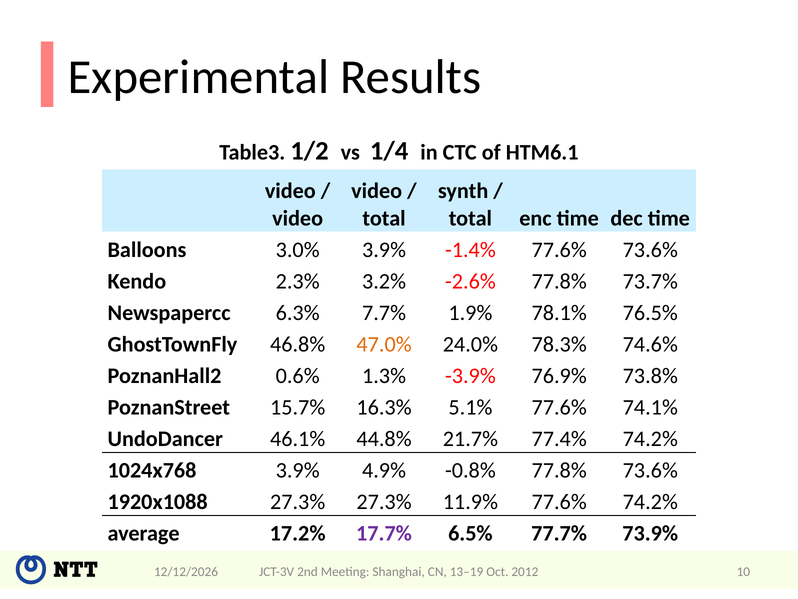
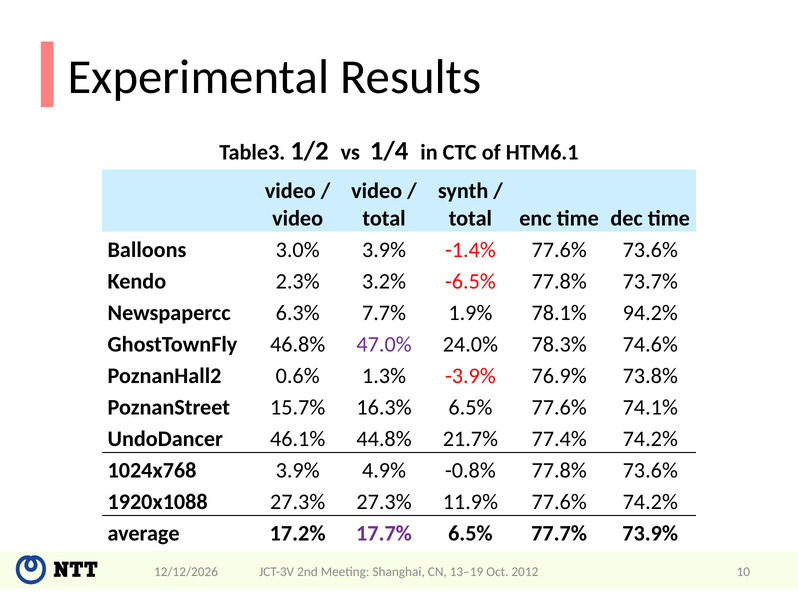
-2.6%: -2.6% -> -6.5%
76.5%: 76.5% -> 94.2%
47.0% colour: orange -> purple
16.3% 5.1%: 5.1% -> 6.5%
